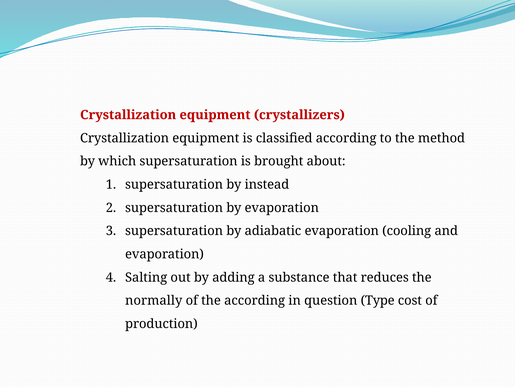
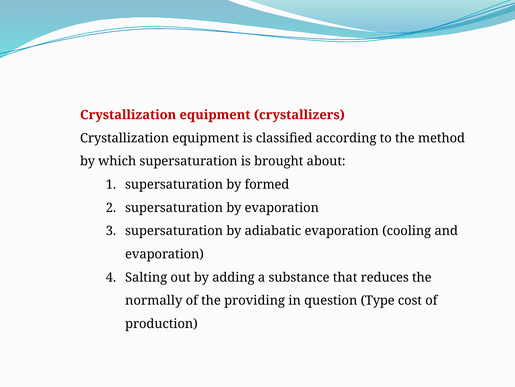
instead: instead -> formed
the according: according -> providing
